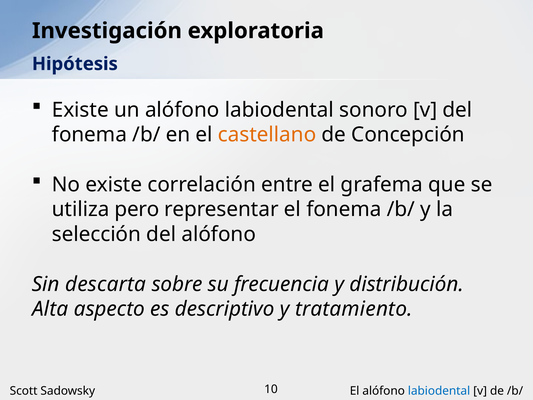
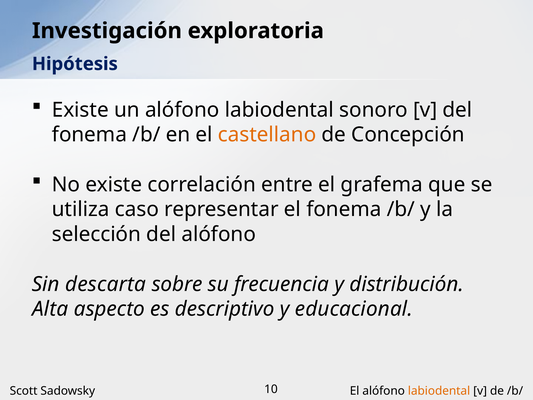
pero: pero -> caso
tratamiento: tratamiento -> educacional
labiodental at (439, 391) colour: blue -> orange
